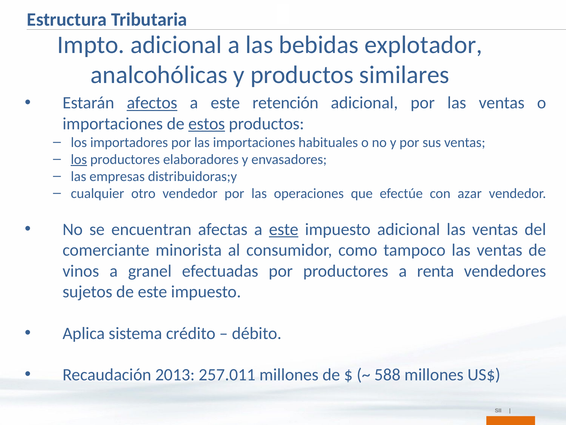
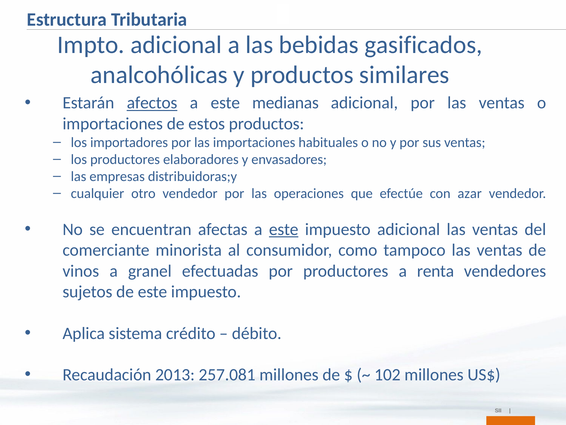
explotador: explotador -> gasificados
retención: retención -> medianas
estos underline: present -> none
los at (79, 159) underline: present -> none
257.011: 257.011 -> 257.081
588: 588 -> 102
